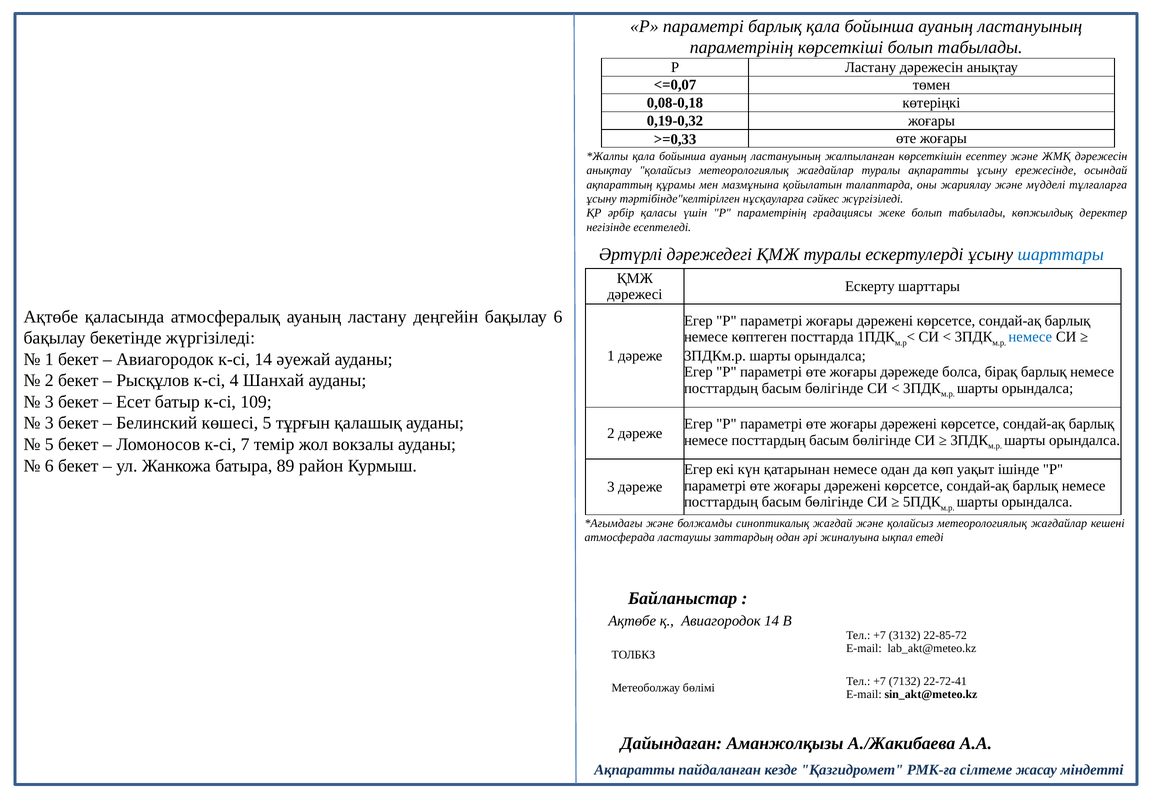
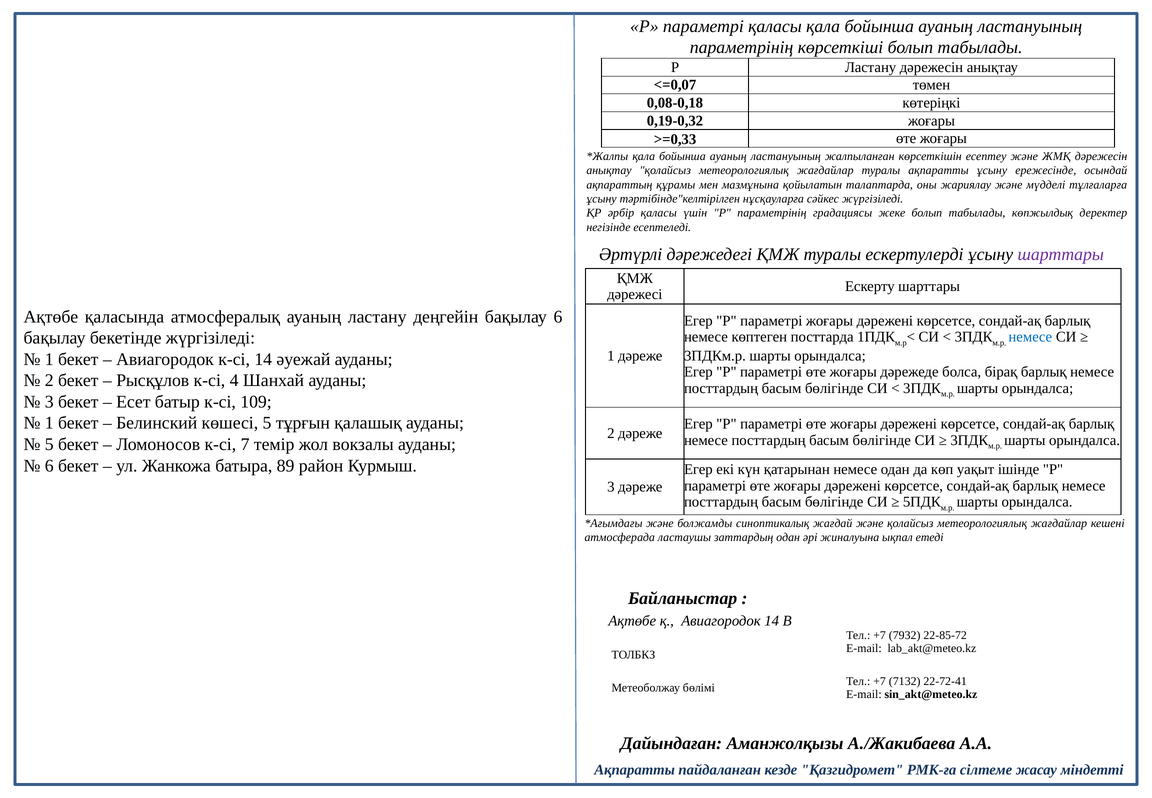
параметрі барлық: барлық -> қаласы
шарттары at (1061, 254) colour: blue -> purple
3 at (49, 423): 3 -> 1
3132: 3132 -> 7932
